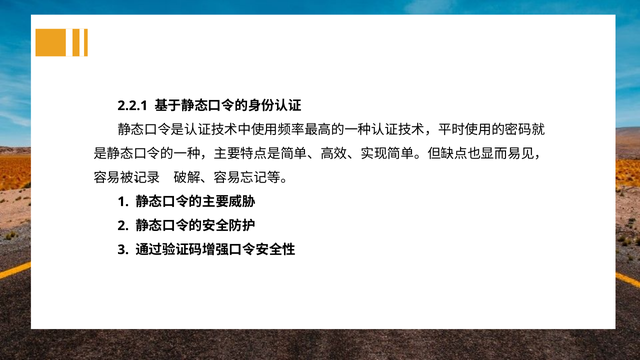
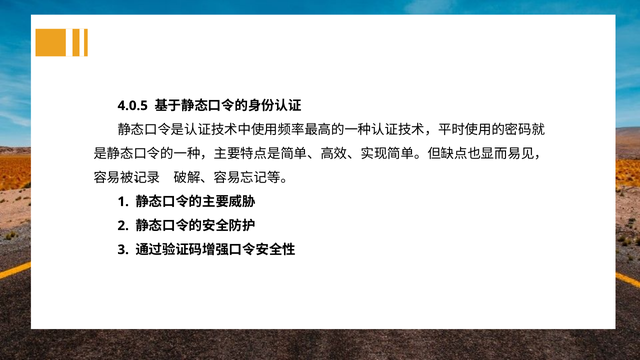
2.2.1: 2.2.1 -> 4.0.5
